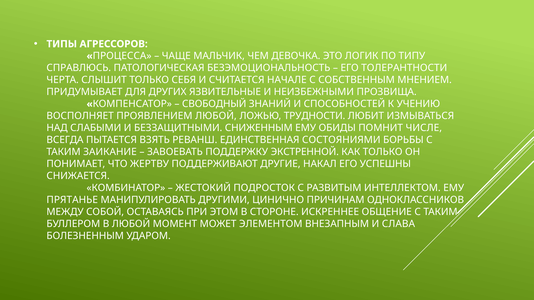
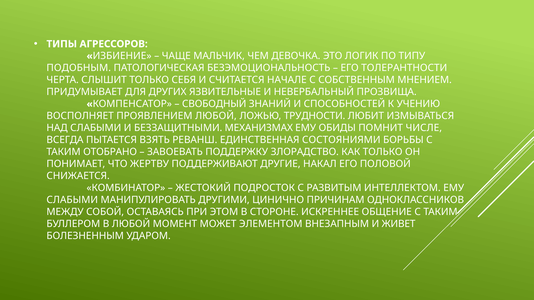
ПРОЦЕССА: ПРОЦЕССА -> ИЗБИЕНИЕ
СПРАВЛЮСЬ: СПРАВЛЮСЬ -> ПОДОБНЫМ
НЕИЗБЕЖНЫМИ: НЕИЗБЕЖНЫМИ -> НЕВЕРБАЛЬНЫЙ
СНИЖЕННЫМ: СНИЖЕННЫМ -> МЕХАНИЗМАХ
ЗАИКАНИЕ: ЗАИКАНИЕ -> ОТОБРАНО
ЭКСТРЕННОЙ: ЭКСТРЕННОЙ -> ЗЛОРАДСТВО
УСПЕШНЫ: УСПЕШНЫ -> ПОЛОВОЙ
ПРЯТАНЬЕ at (72, 200): ПРЯТАНЬЕ -> СЛАБЫМИ
СЛАВА: СЛАВА -> ЖИВЕТ
